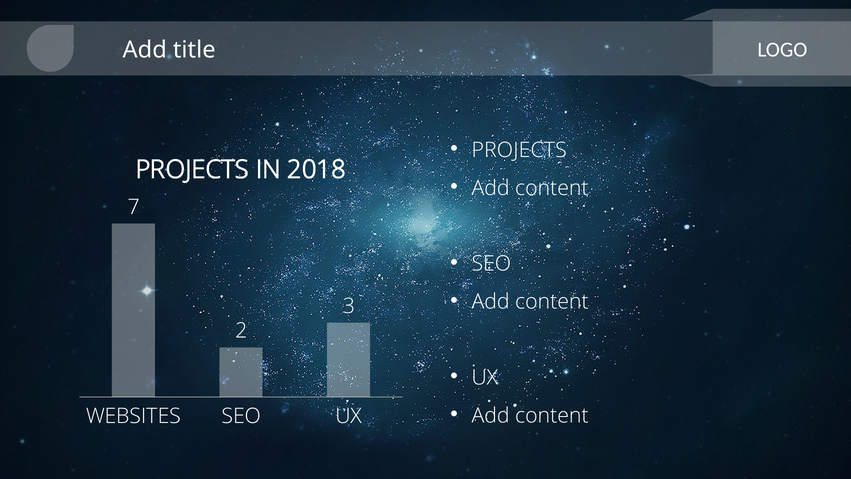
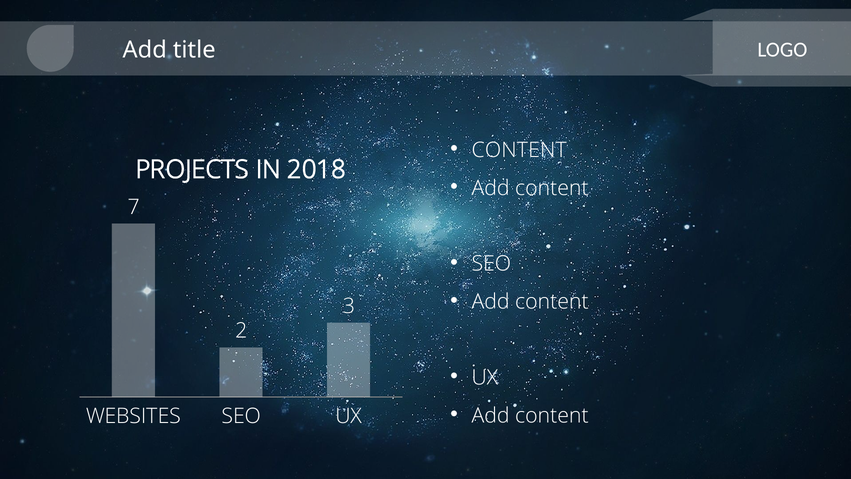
PROJECTS at (519, 150): PROJECTS -> CONTENT
